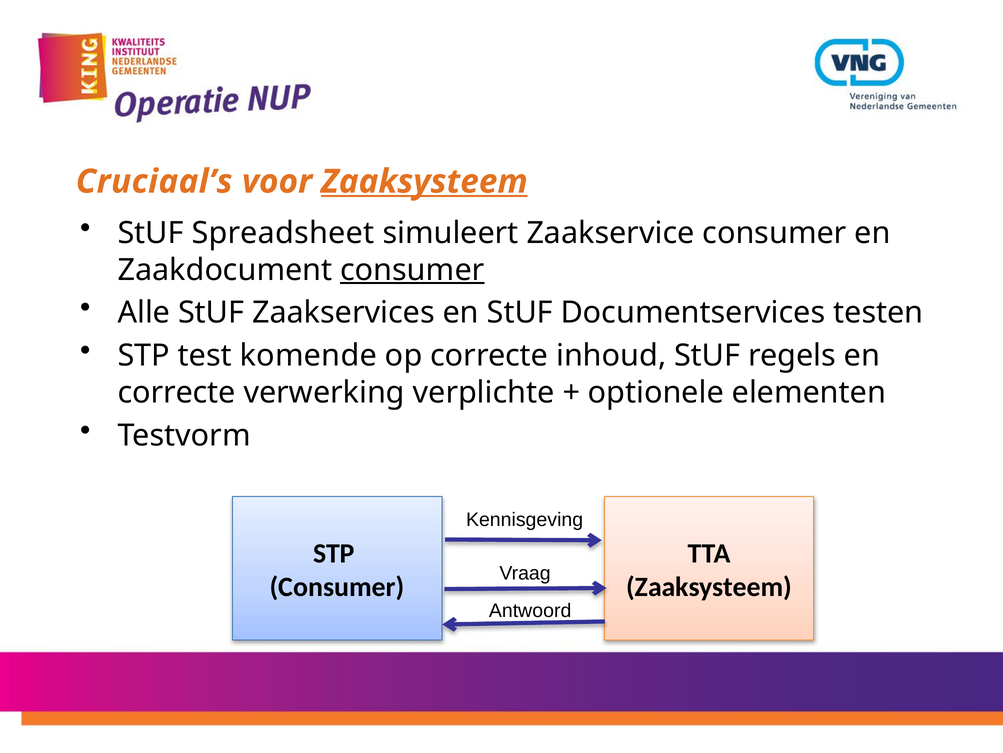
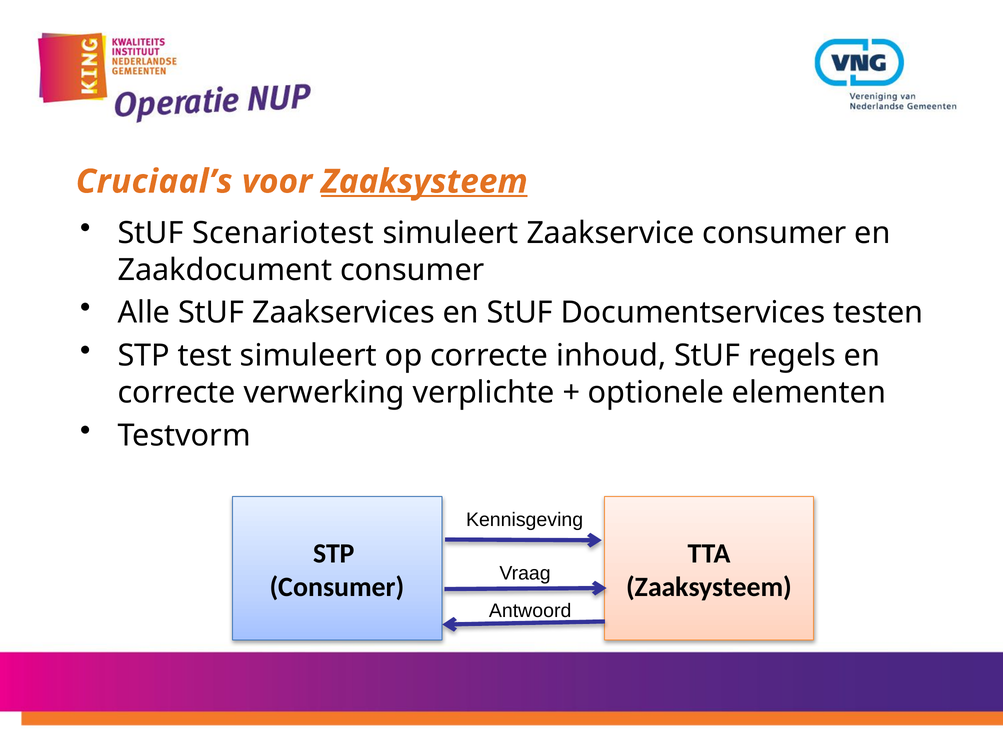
Spreadsheet: Spreadsheet -> Scenariotest
consumer at (412, 270) underline: present -> none
test komende: komende -> simuleert
